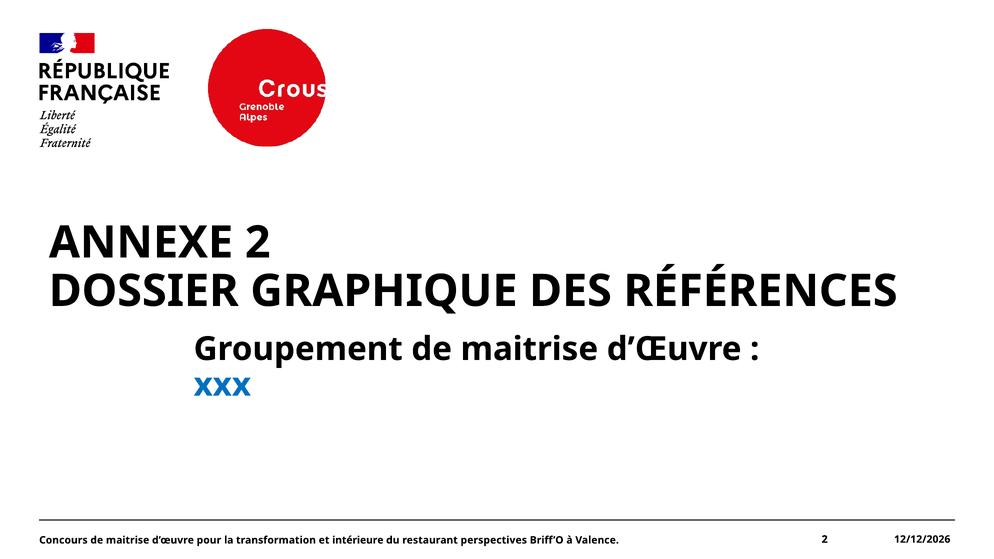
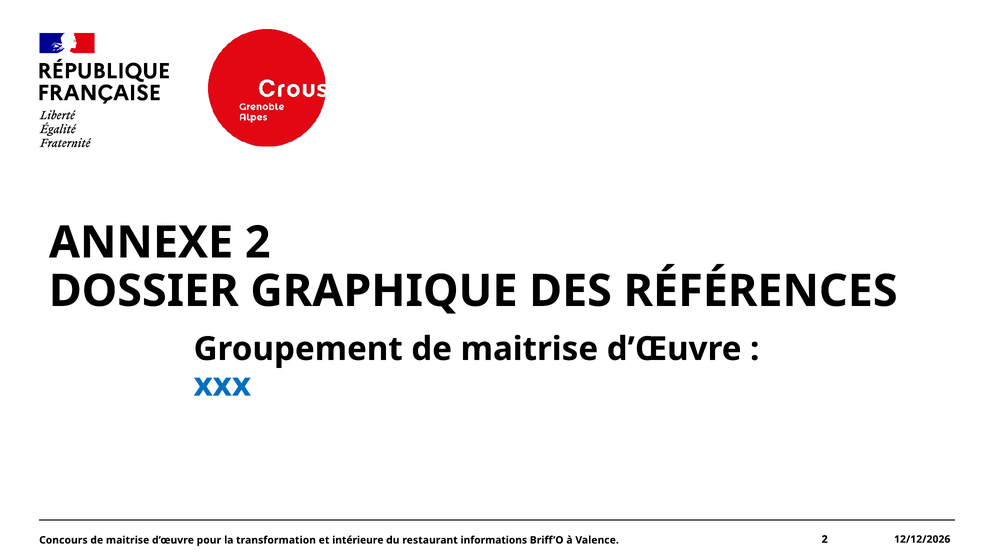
perspectives: perspectives -> informations
